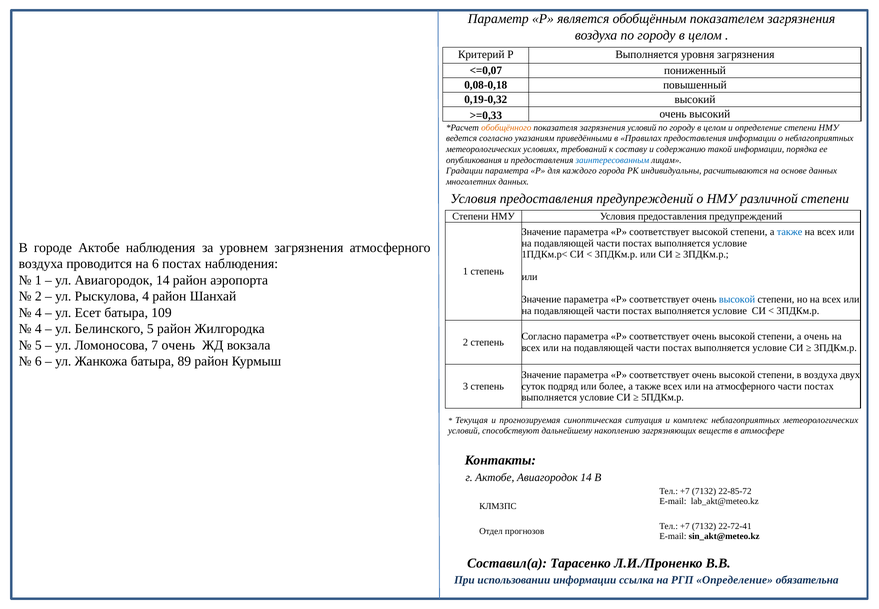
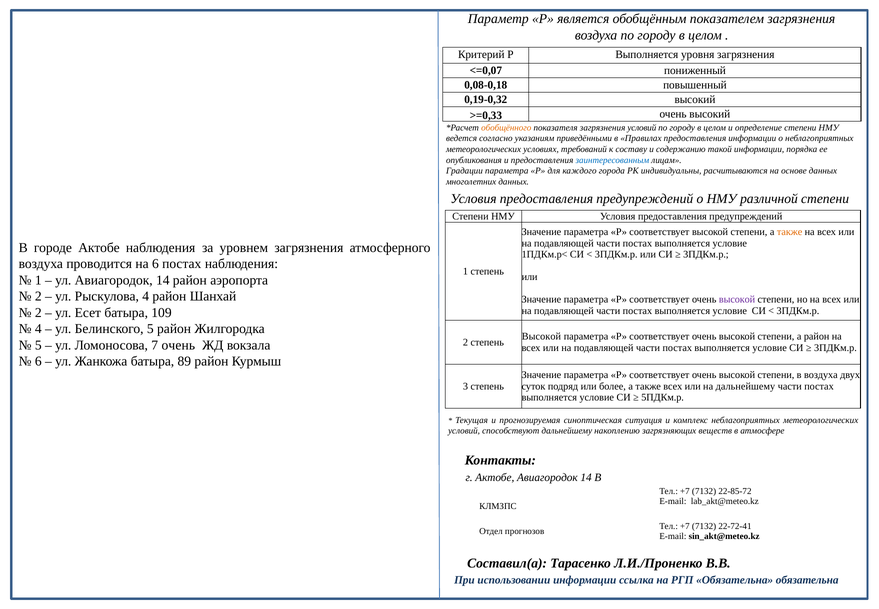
также at (790, 232) colour: blue -> orange
высокой at (737, 299) colour: blue -> purple
4 at (38, 312): 4 -> 2
Согласно at (541, 336): Согласно -> Высокой
а очень: очень -> район
на атмосферного: атмосферного -> дальнейшему
РГП Определение: Определение -> Обязательна
